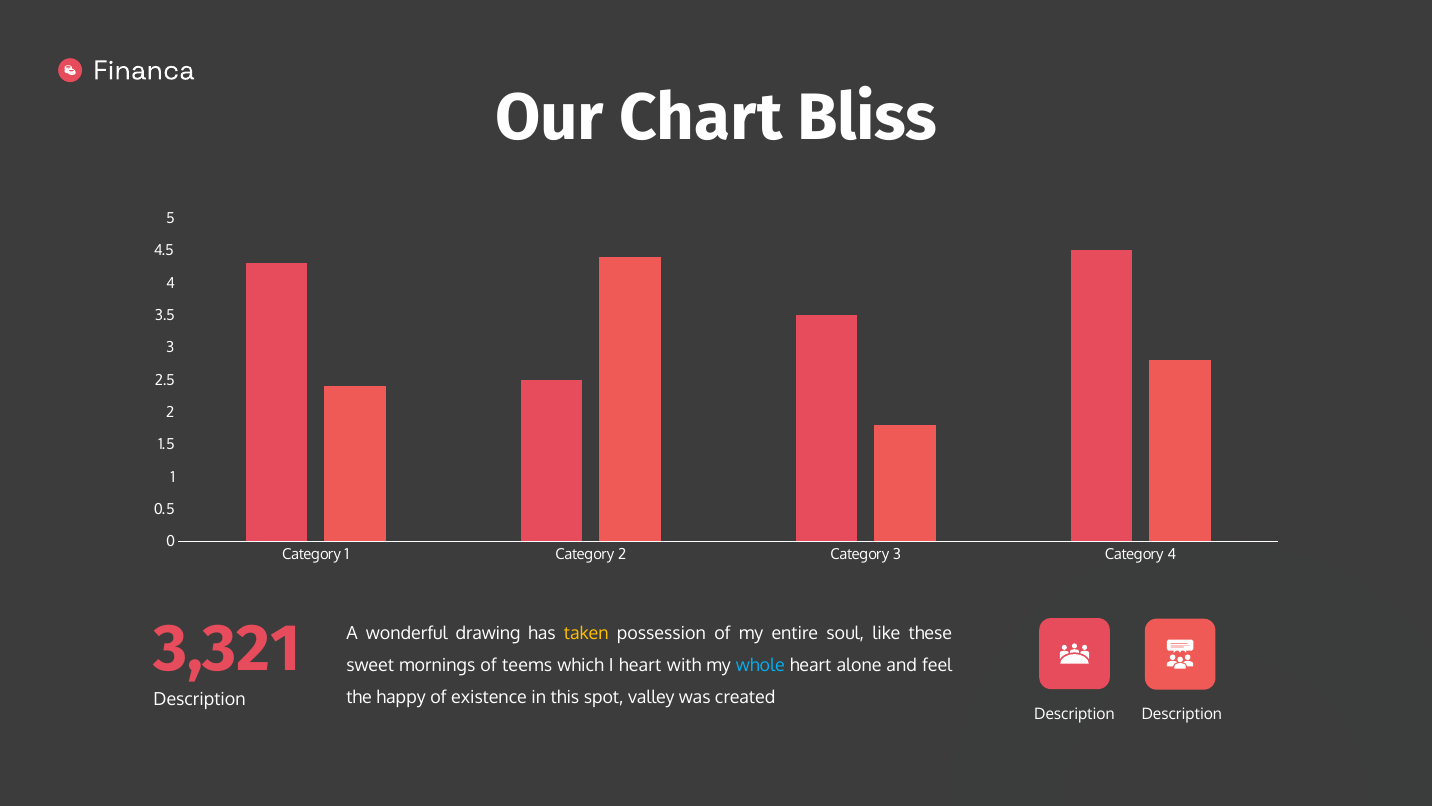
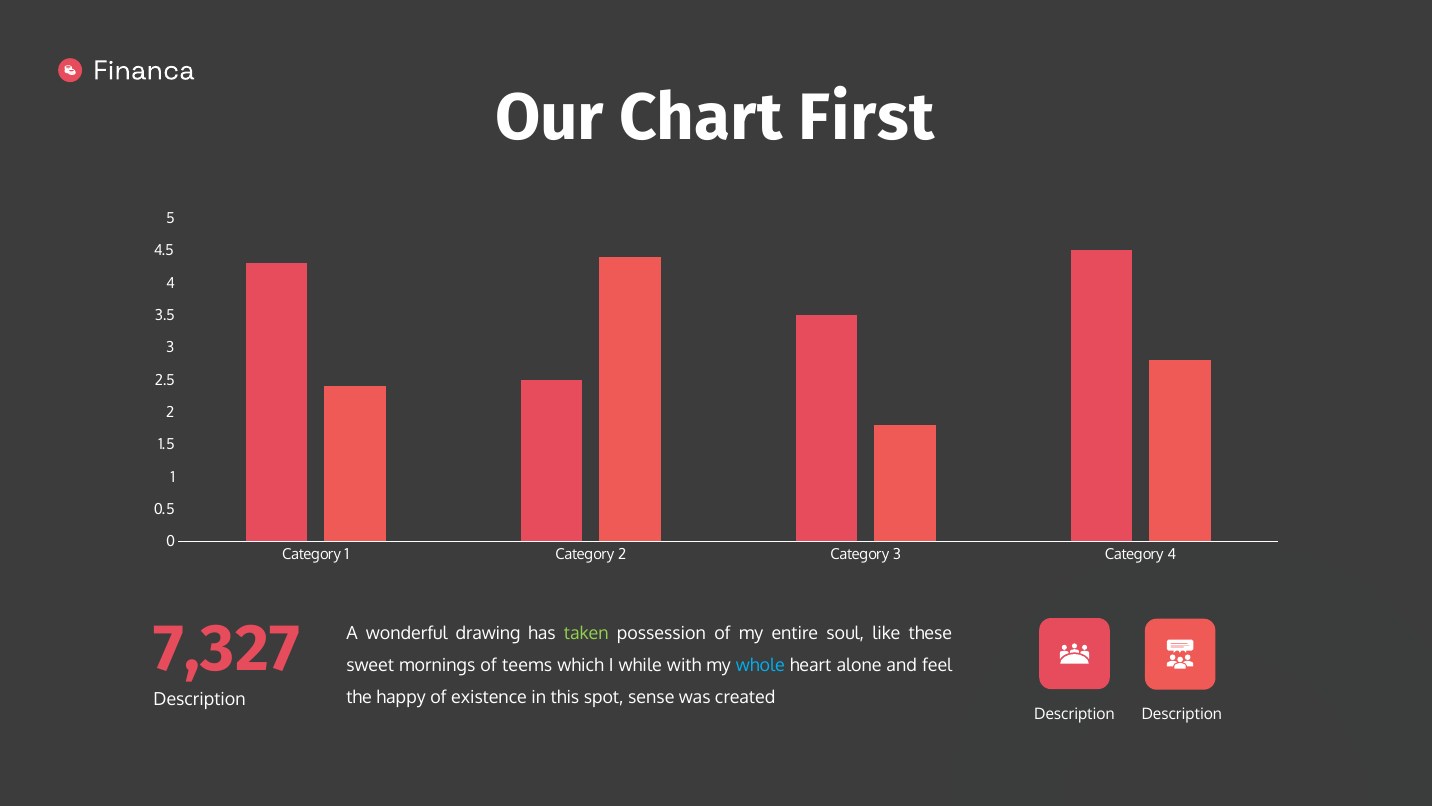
Bliss: Bliss -> First
3,321: 3,321 -> 7,327
taken colour: yellow -> light green
I heart: heart -> while
valley: valley -> sense
